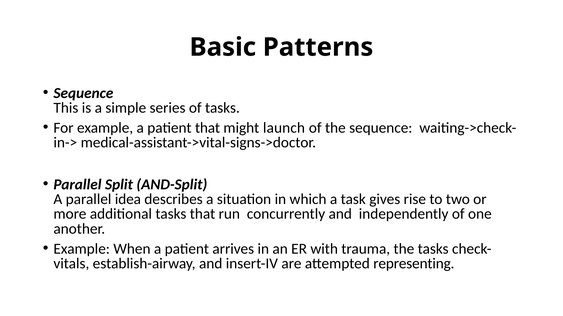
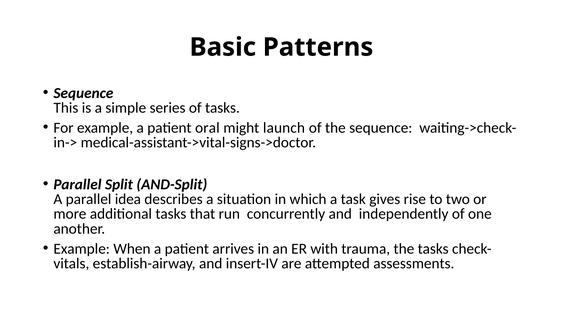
patient that: that -> oral
representing: representing -> assessments
